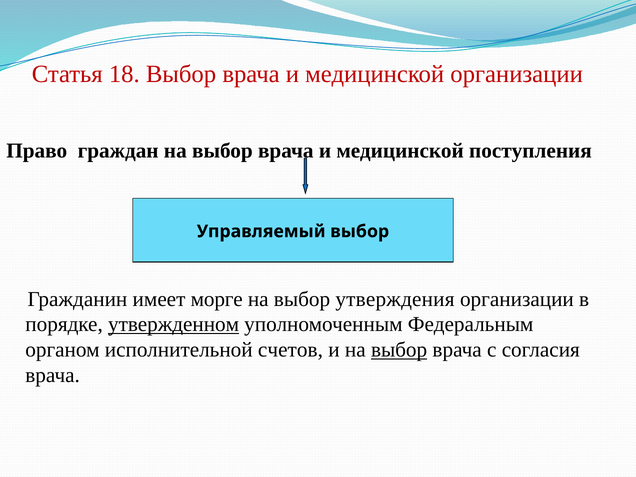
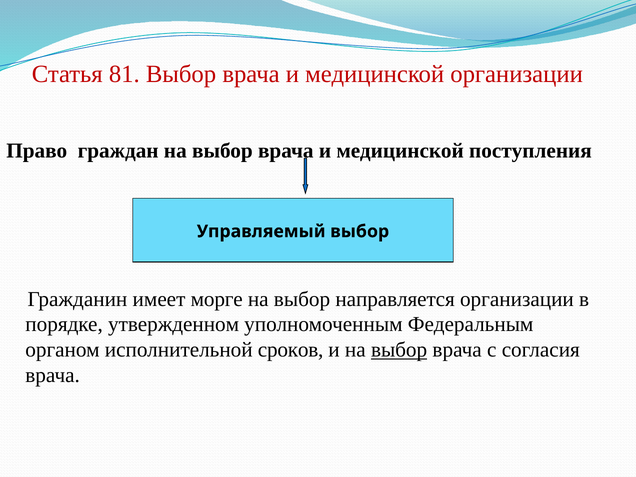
18: 18 -> 81
утверждения: утверждения -> направляется
утвержденном underline: present -> none
счетов: счетов -> сроков
